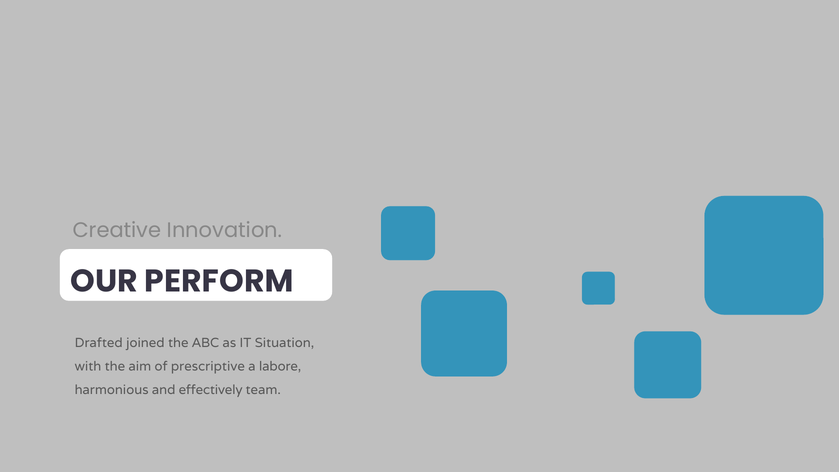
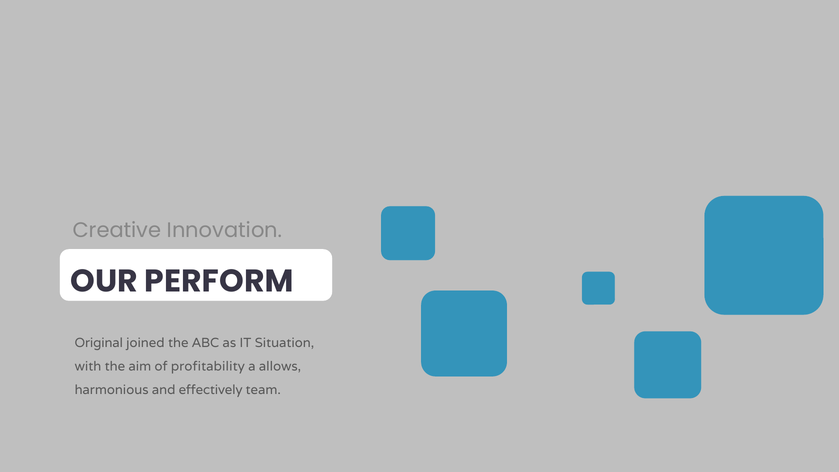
Drafted: Drafted -> Original
prescriptive: prescriptive -> profitability
labore: labore -> allows
